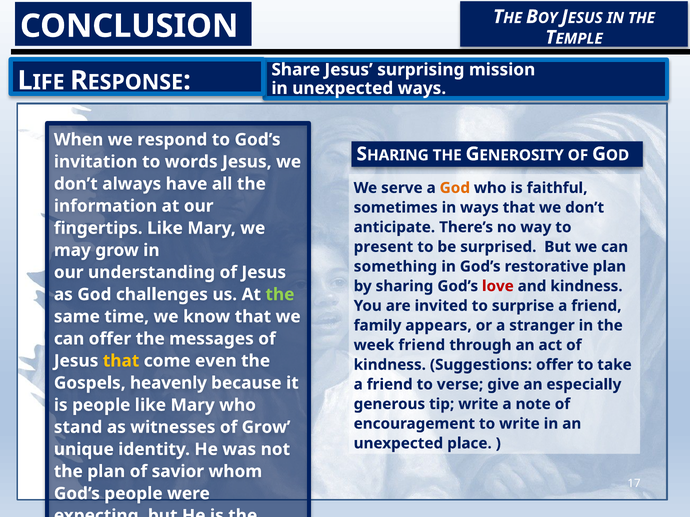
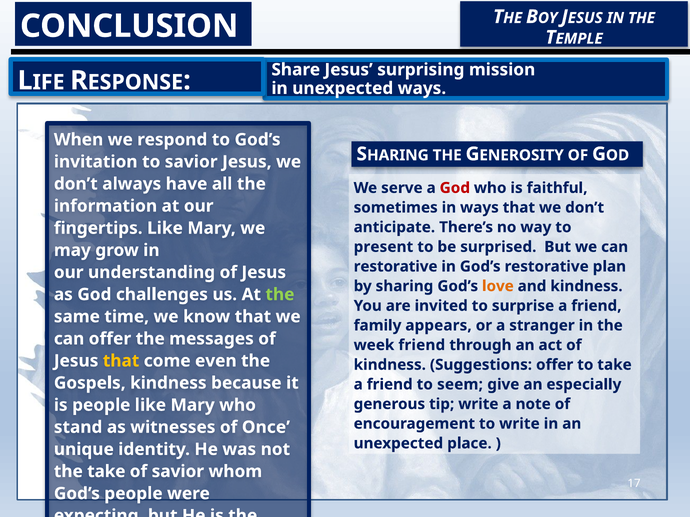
to words: words -> savior
God at (455, 188) colour: orange -> red
something at (395, 267): something -> restorative
love colour: red -> orange
Gospels heavenly: heavenly -> kindness
verse: verse -> seem
of Grow: Grow -> Once
the plan: plan -> take
